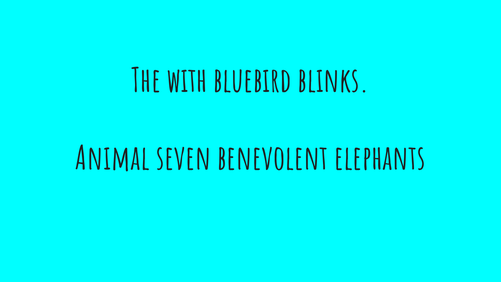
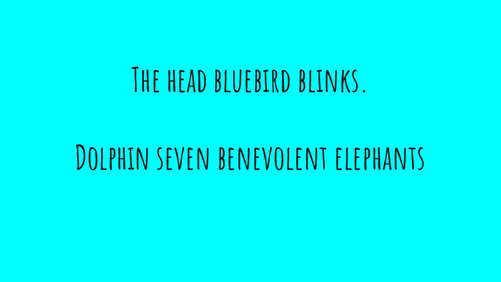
with: with -> head
Animal: Animal -> Dolphin
